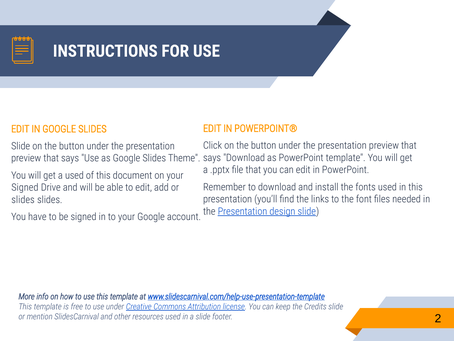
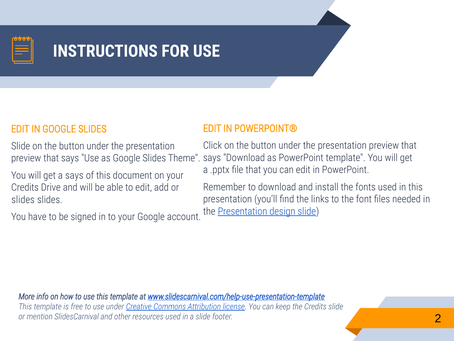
a used: used -> says
Signed at (25, 187): Signed -> Credits
